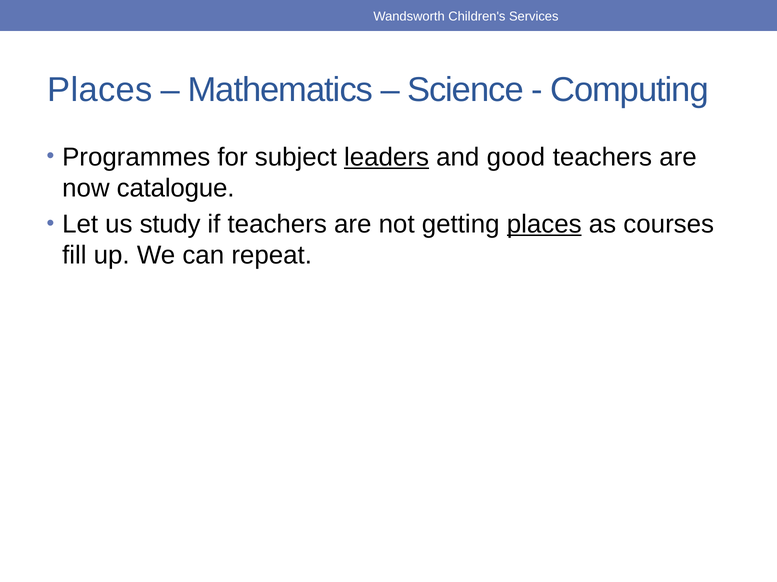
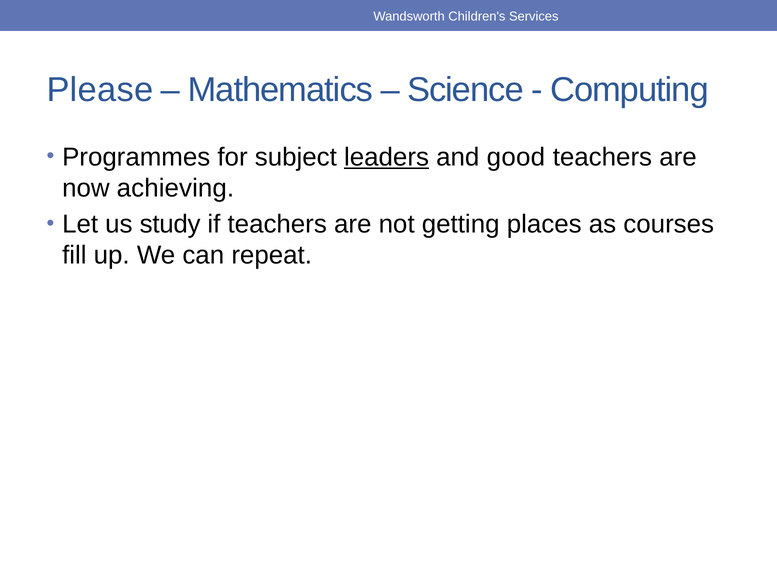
Places at (100, 90): Places -> Please
catalogue: catalogue -> achieving
places at (544, 225) underline: present -> none
